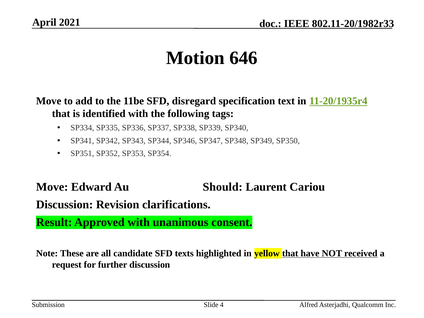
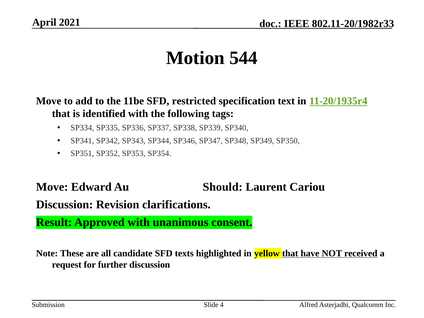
646: 646 -> 544
disregard: disregard -> restricted
